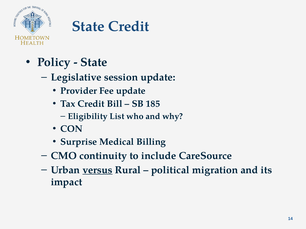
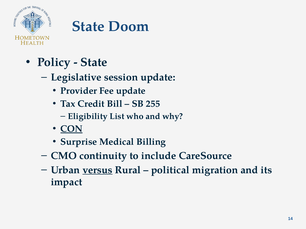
State Credit: Credit -> Doom
185: 185 -> 255
CON underline: none -> present
